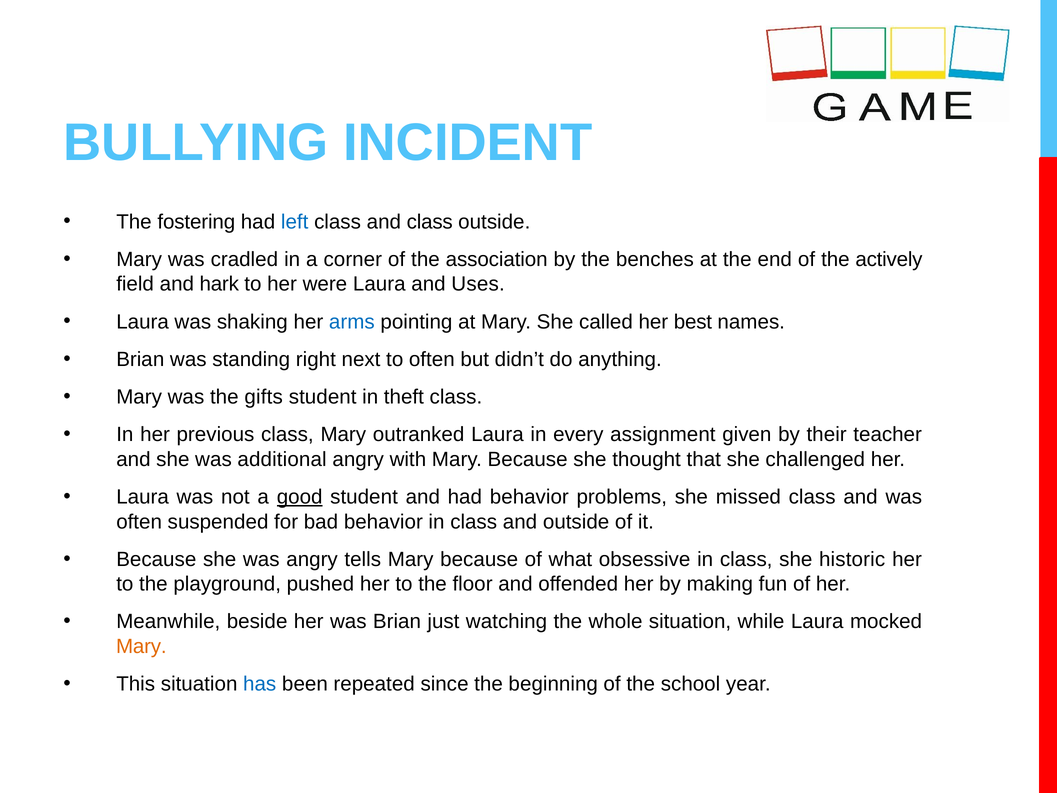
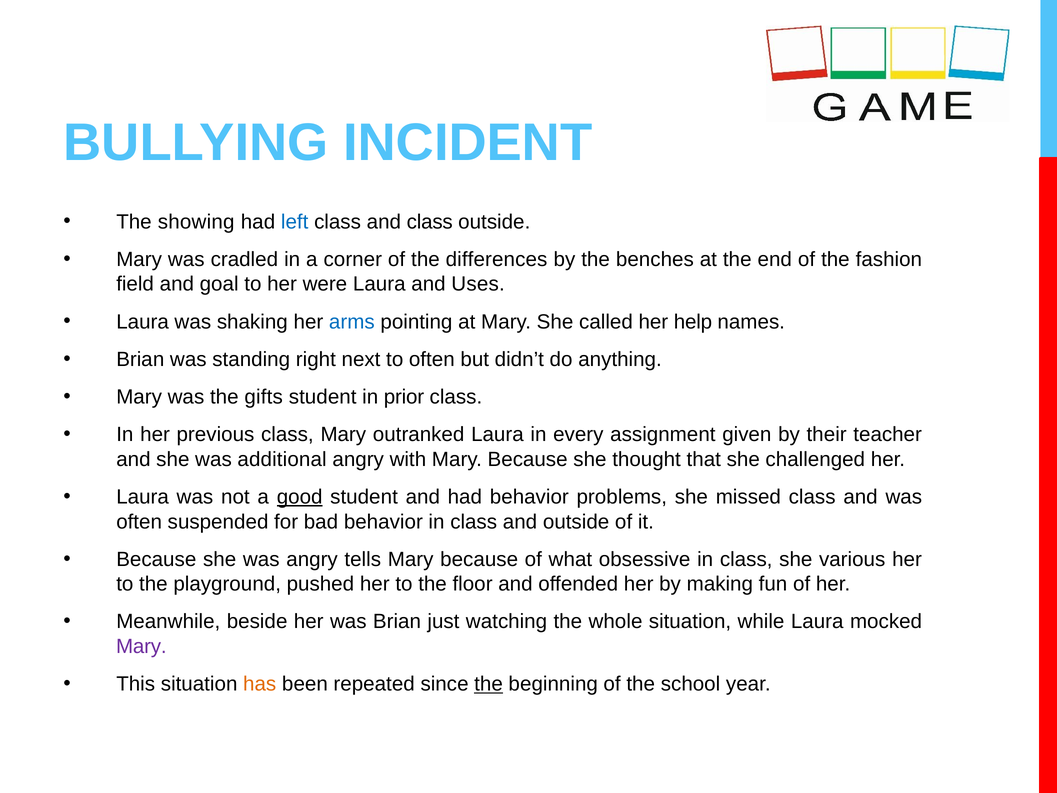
fostering: fostering -> showing
association: association -> differences
actively: actively -> fashion
hark: hark -> goal
best: best -> help
theft: theft -> prior
historic: historic -> various
Mary at (141, 646) colour: orange -> purple
has colour: blue -> orange
the at (489, 684) underline: none -> present
